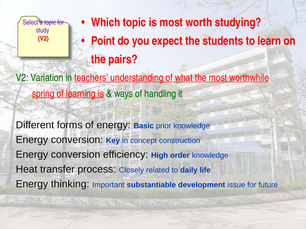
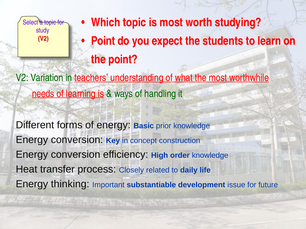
the pairs: pairs -> point
spring: spring -> needs
